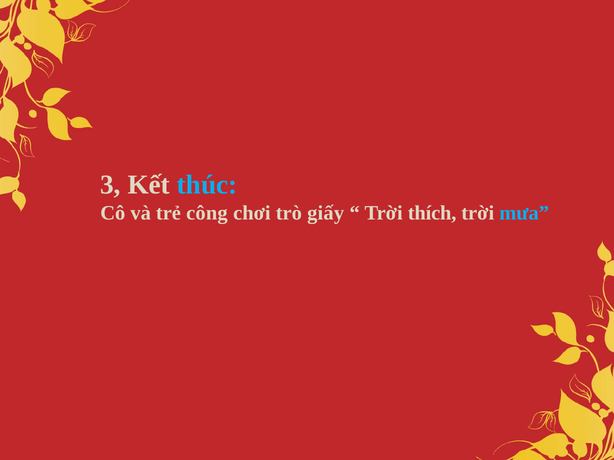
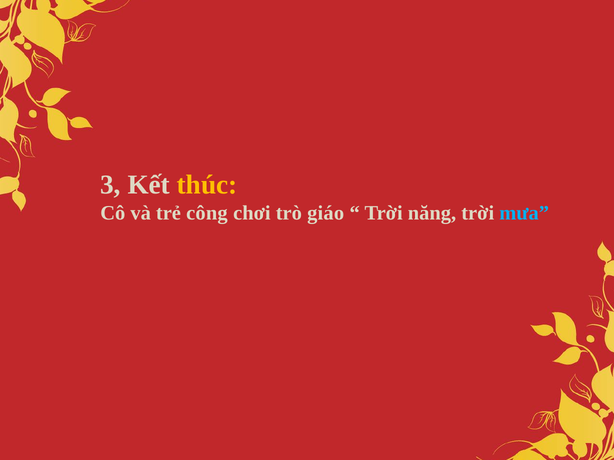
thúc colour: light blue -> yellow
giấy: giấy -> giáo
thích: thích -> năng
